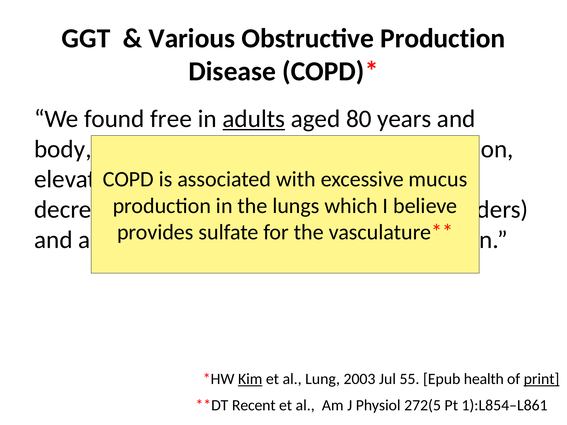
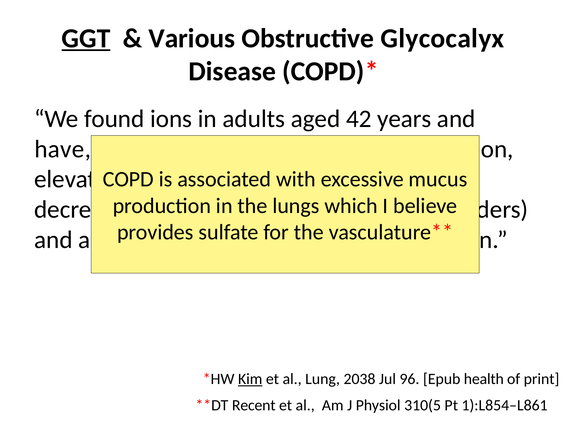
GGT at (86, 38) underline: none -> present
Obstructive Production: Production -> Glycocalyx
free: free -> ions
adults underline: present -> none
80: 80 -> 42
body: body -> have
2003: 2003 -> 2038
55: 55 -> 96
print underline: present -> none
272(5: 272(5 -> 310(5
